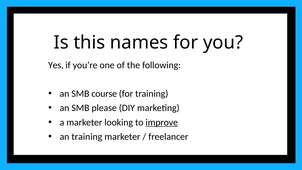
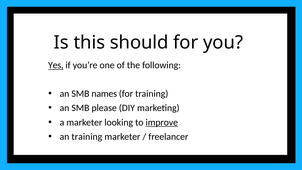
names: names -> should
Yes underline: none -> present
course: course -> names
